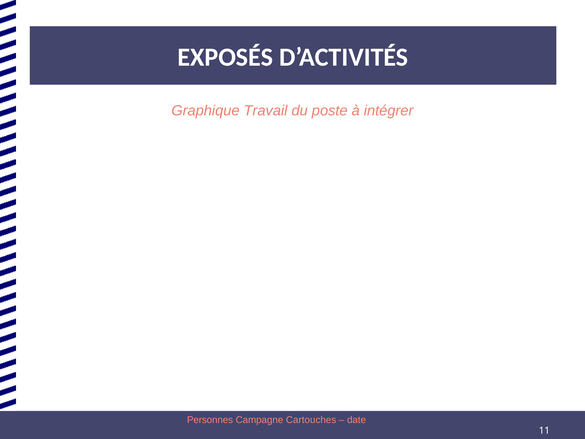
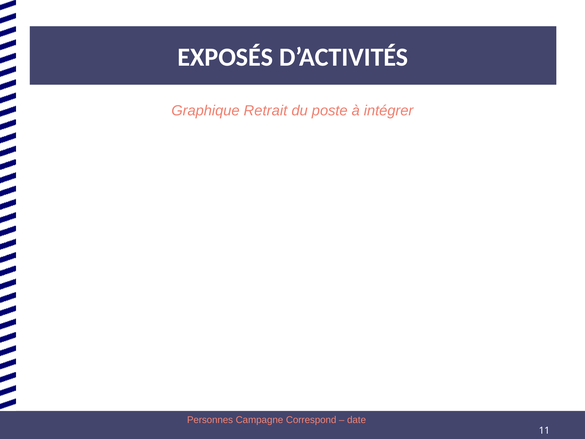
Travail: Travail -> Retrait
Cartouches: Cartouches -> Correspond
